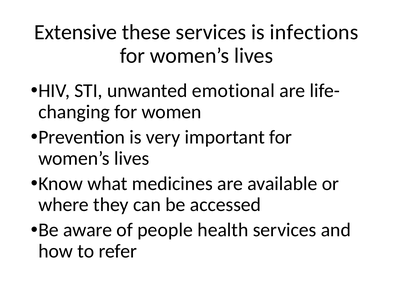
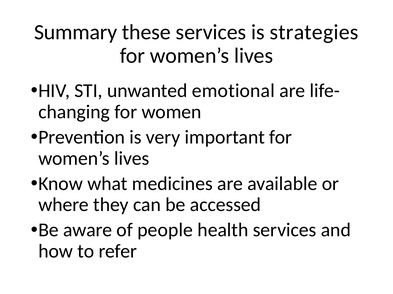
Extensive: Extensive -> Summary
infections: infections -> strategies
